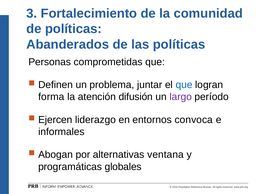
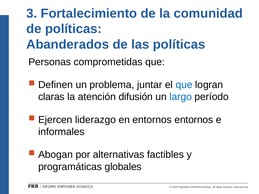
forma: forma -> claras
largo colour: purple -> blue
entornos convoca: convoca -> entornos
ventana: ventana -> factibles
